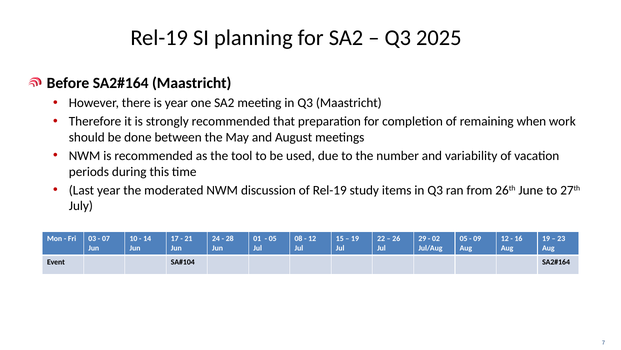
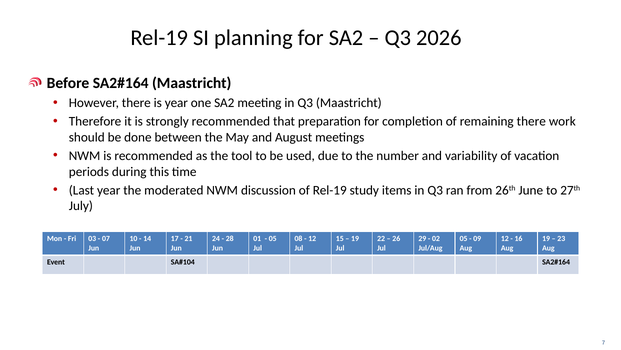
2025: 2025 -> 2026
remaining when: when -> there
